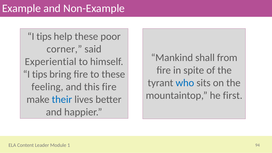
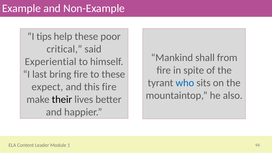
corner: corner -> critical
tips at (40, 74): tips -> last
feeling: feeling -> expect
first: first -> also
their colour: blue -> black
